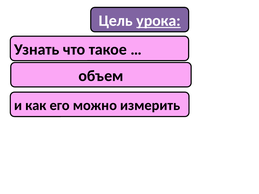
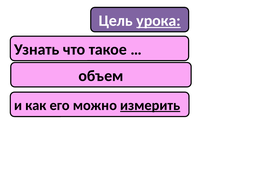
измерить underline: none -> present
